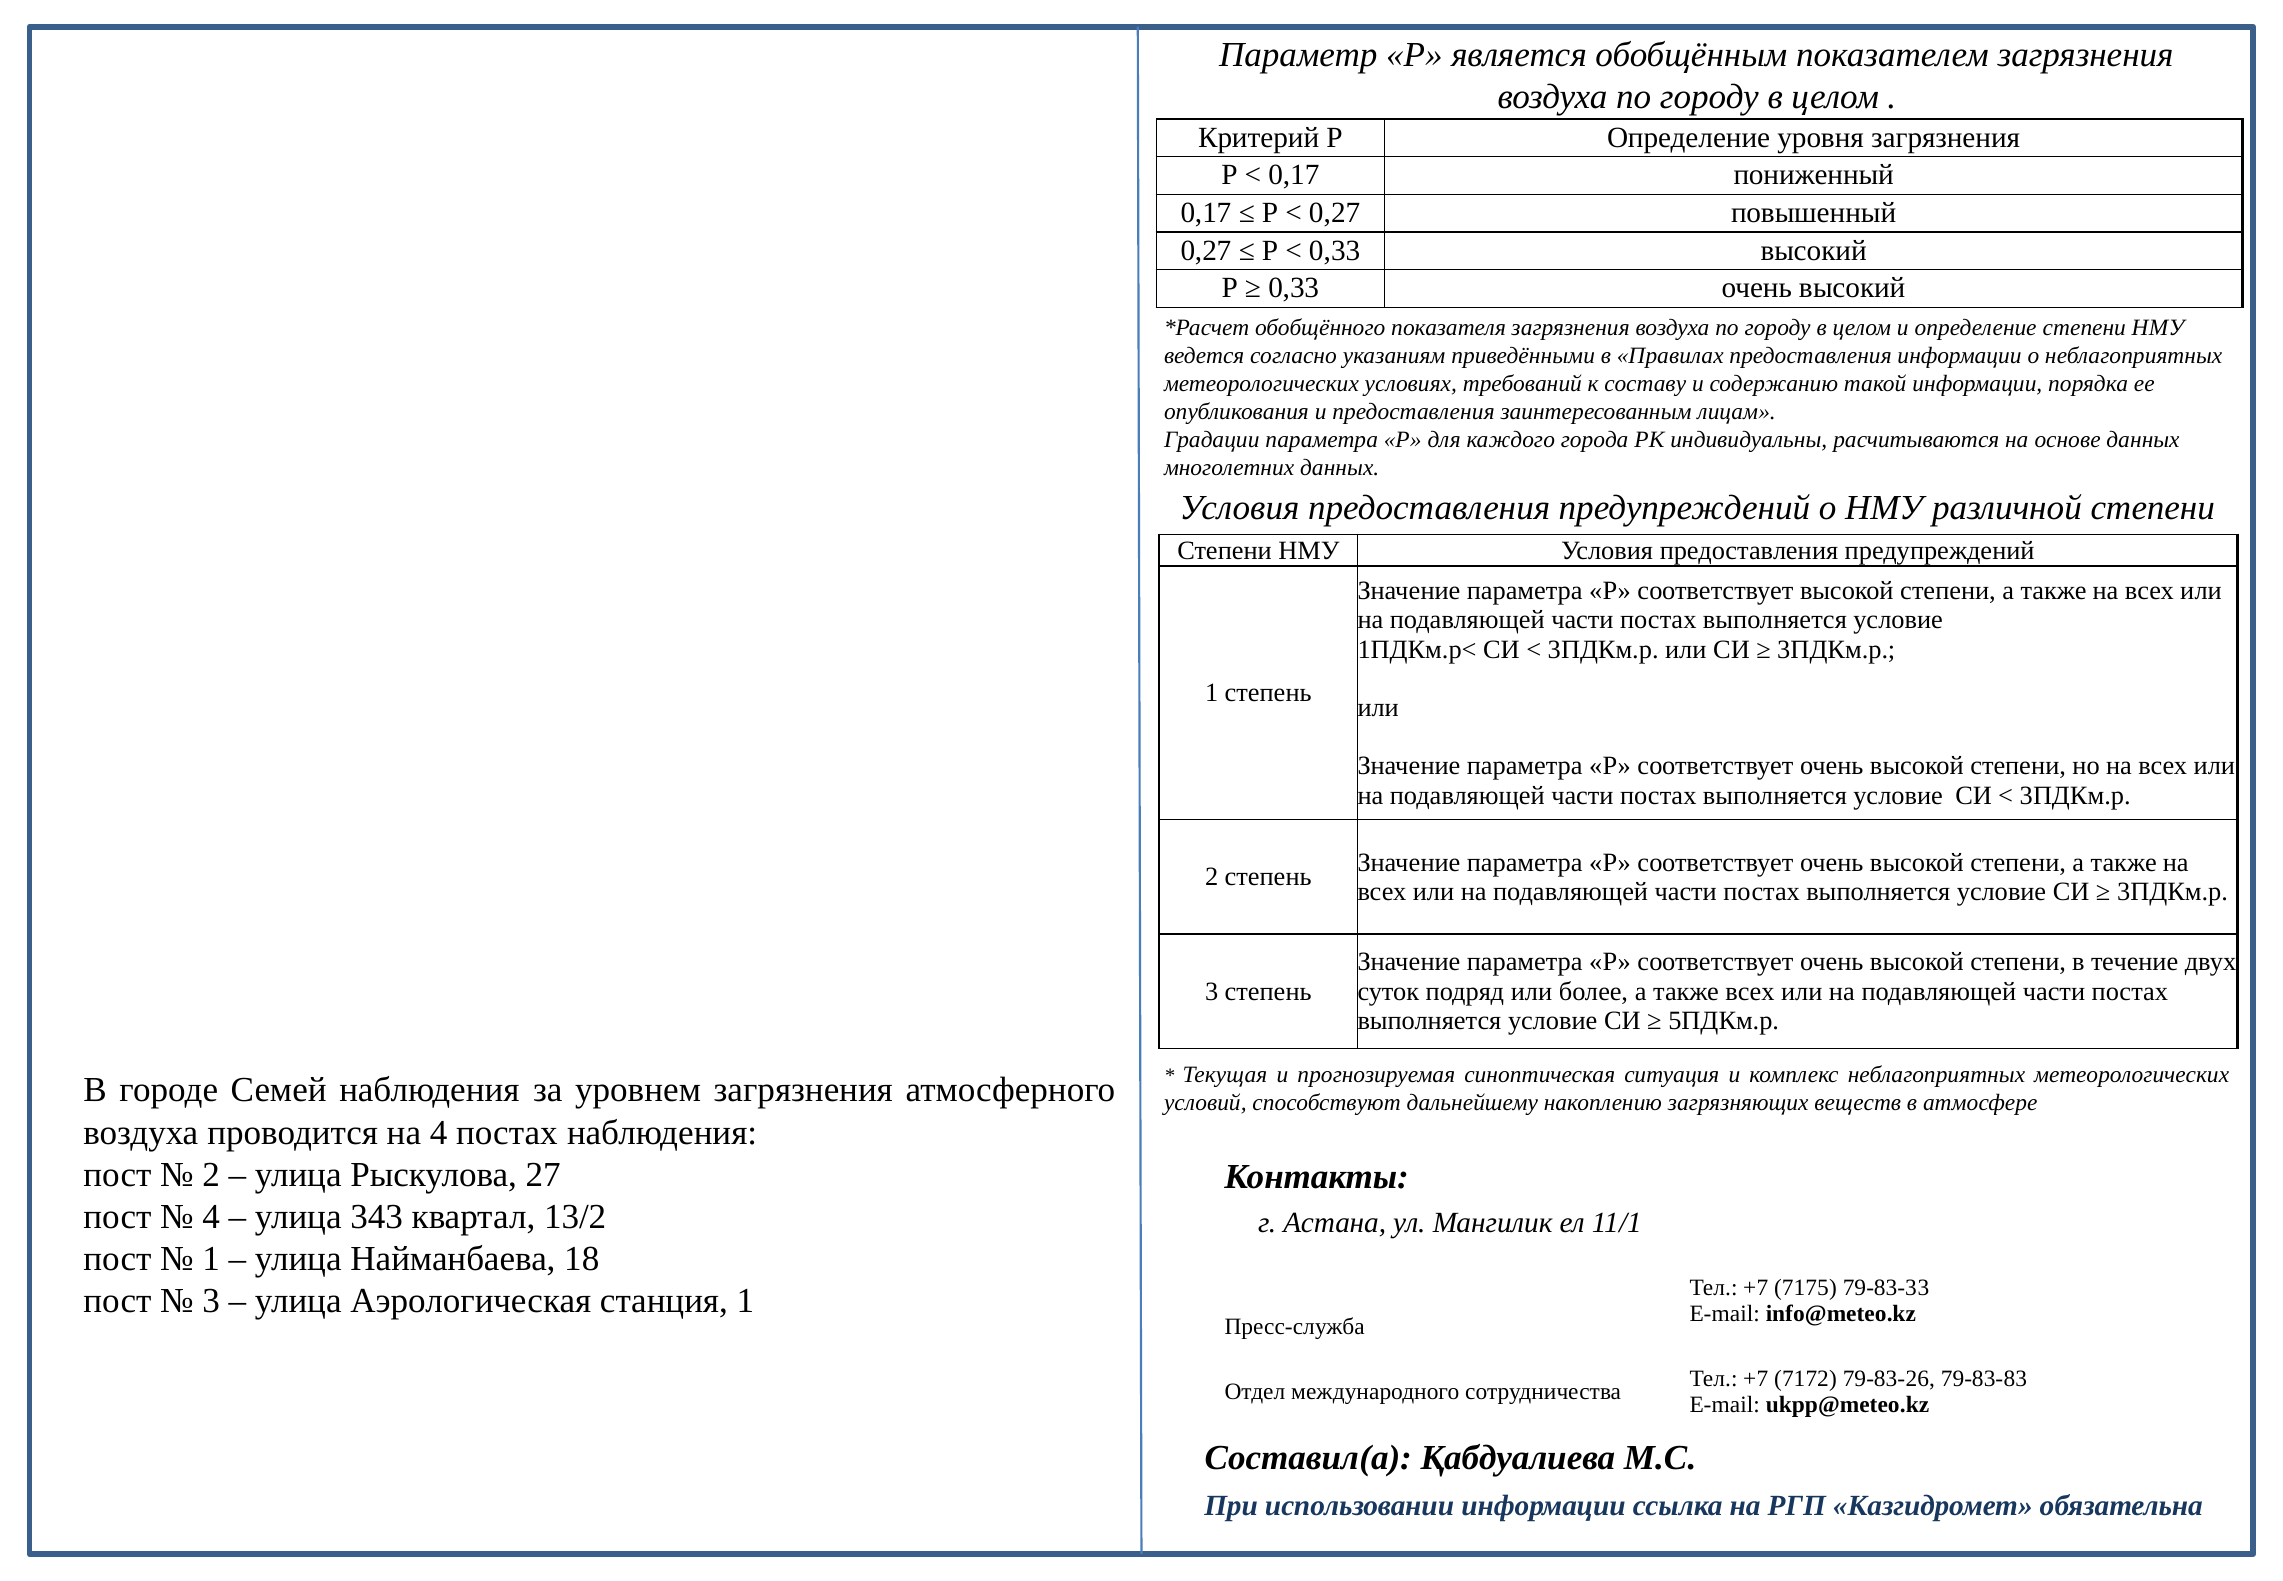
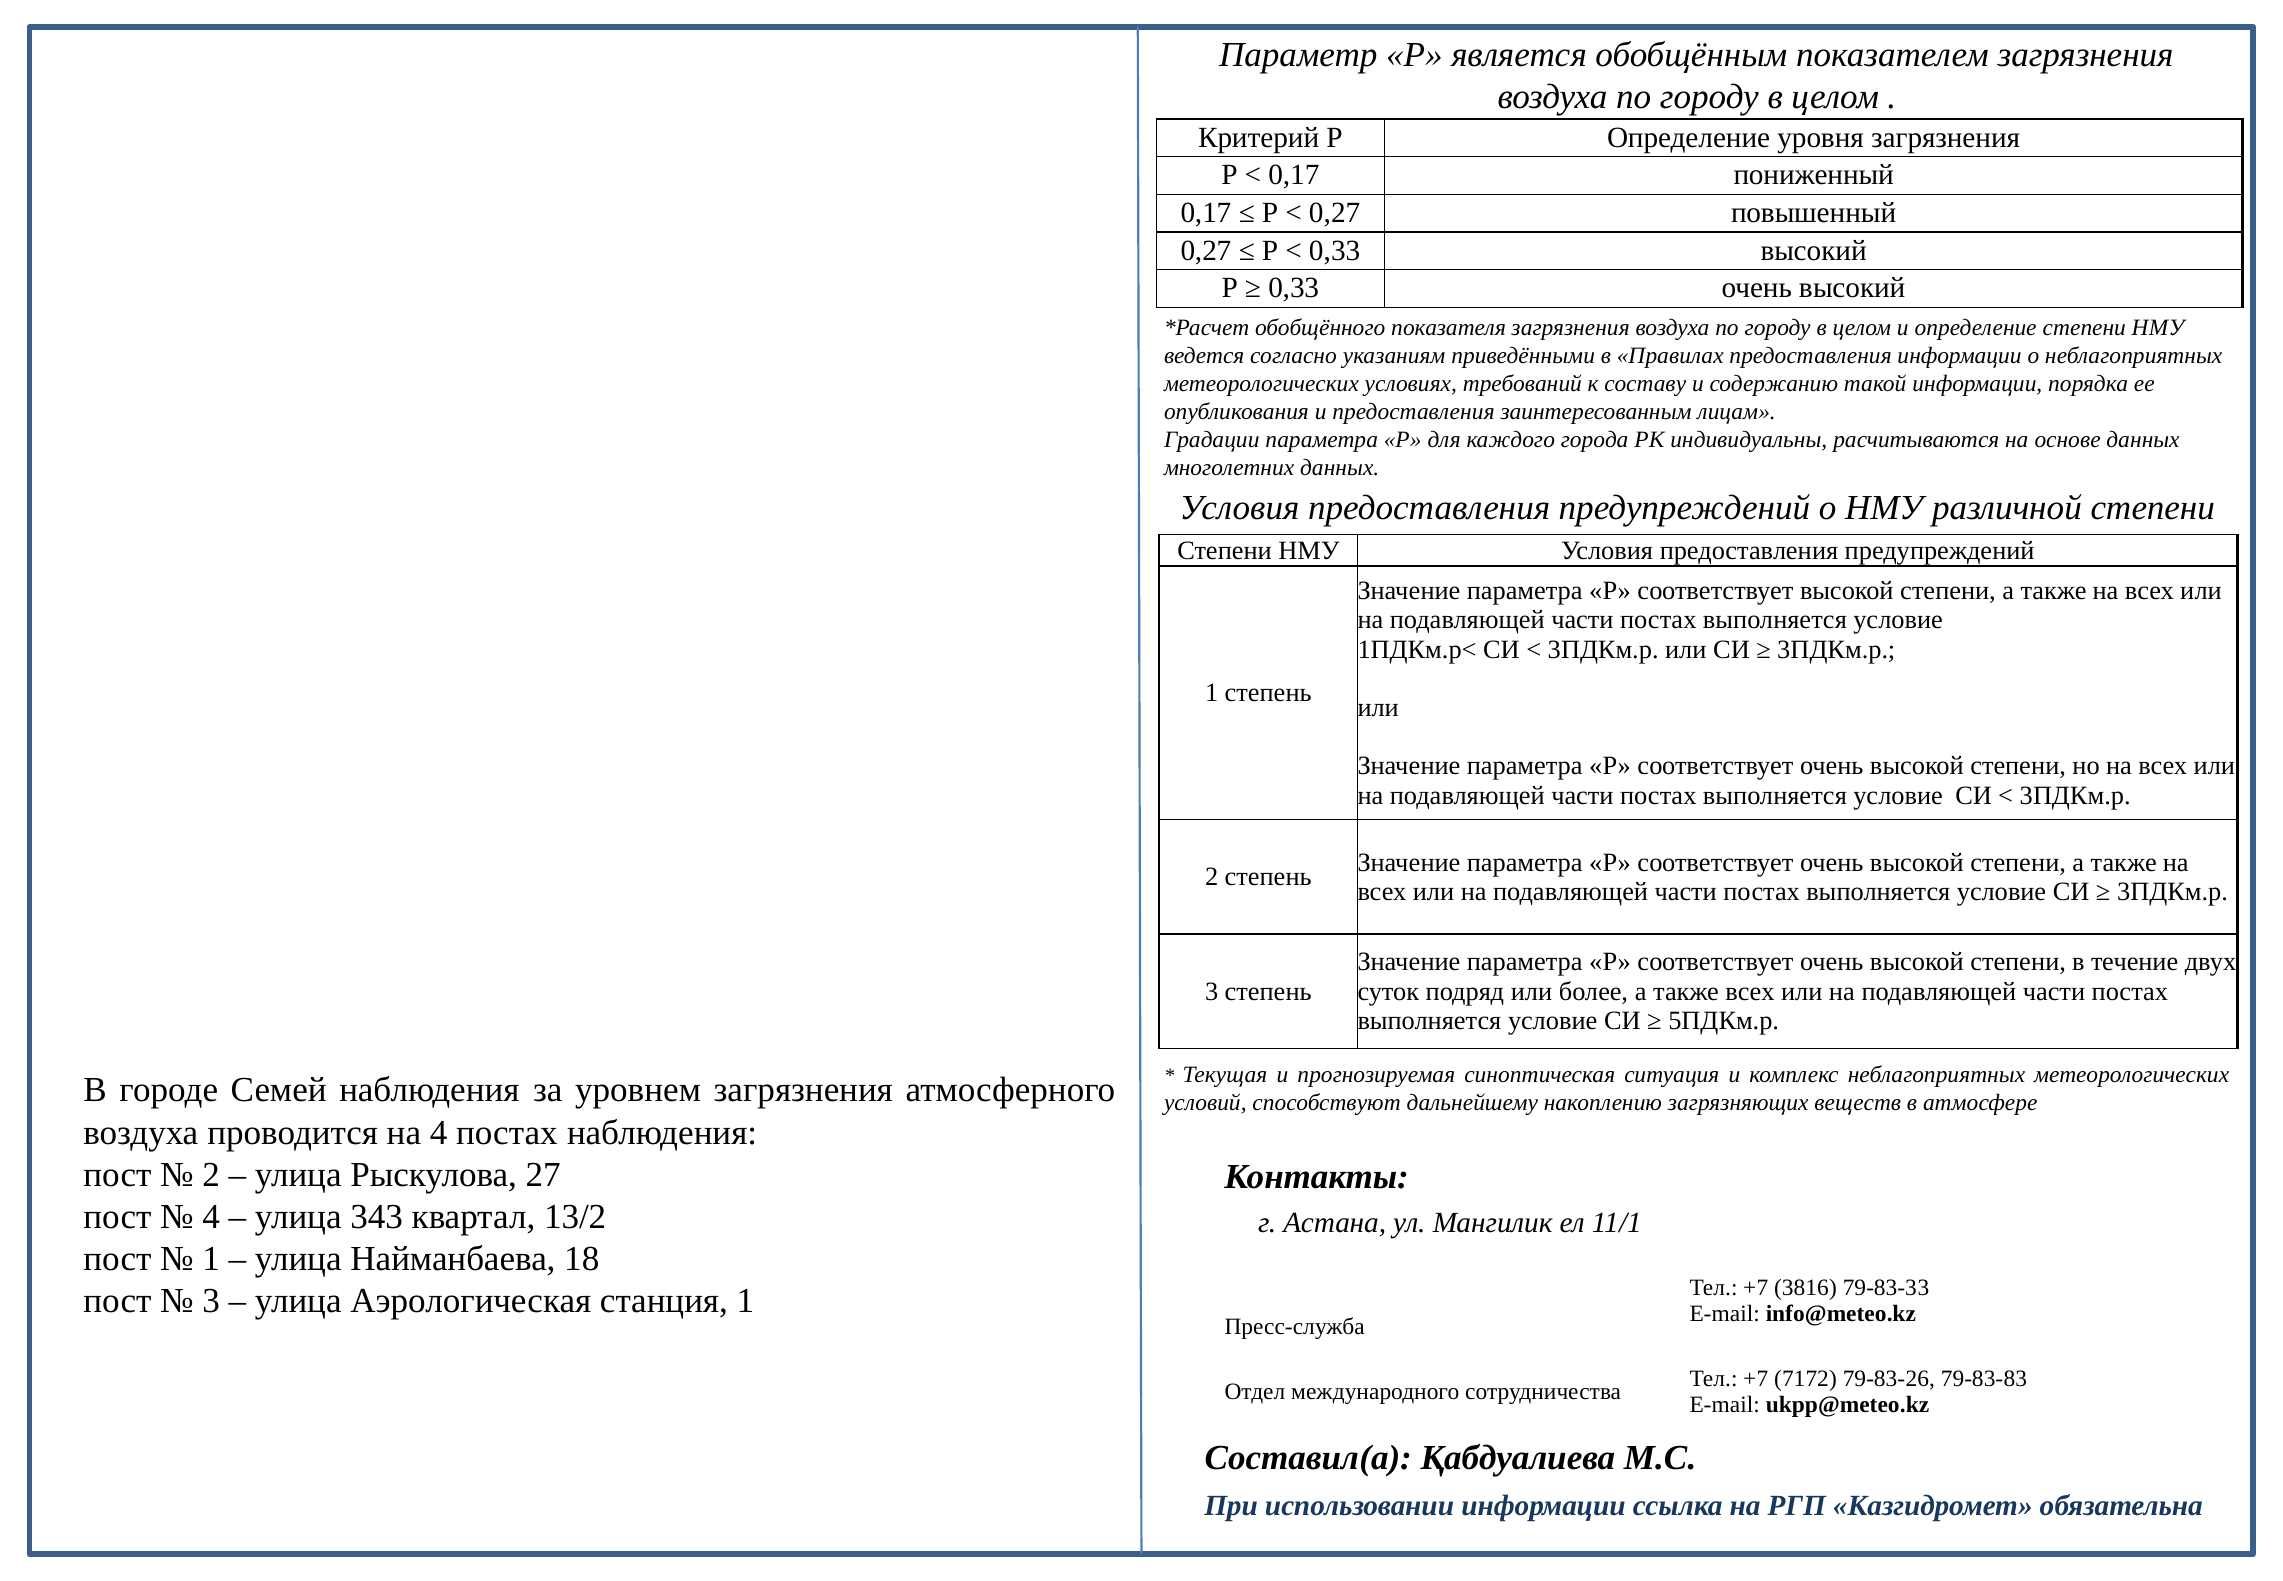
7175: 7175 -> 3816
